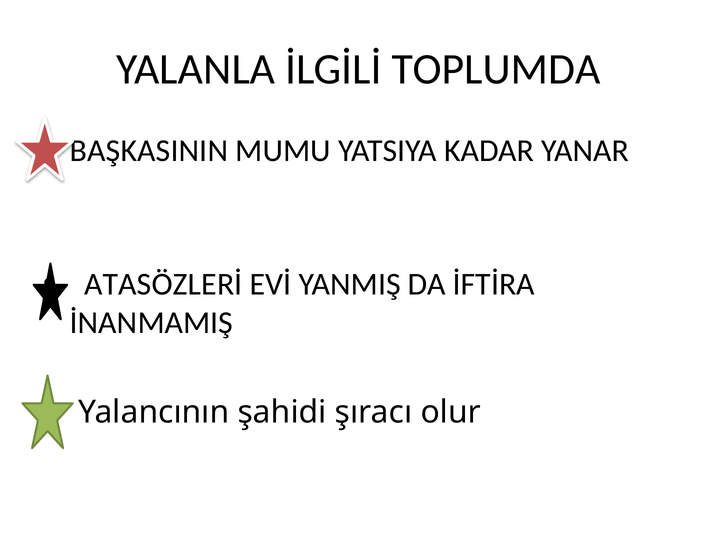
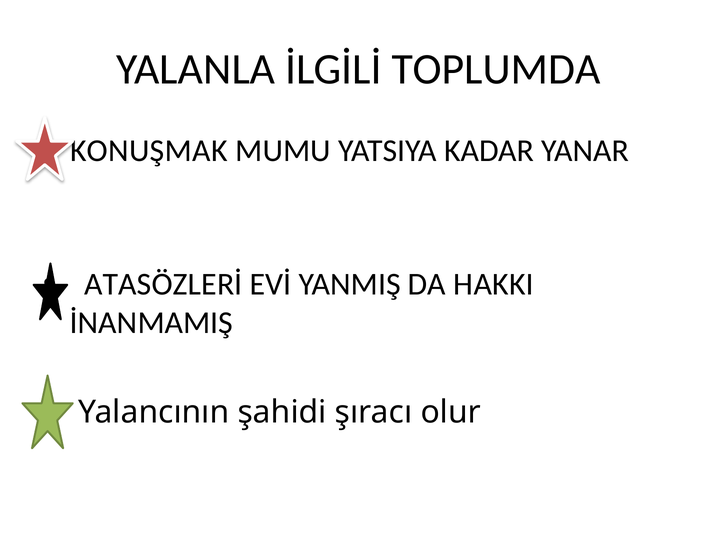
BAŞKASININ: BAŞKASININ -> KONUŞMAK
İFTİRA: İFTİRA -> HAKKI
